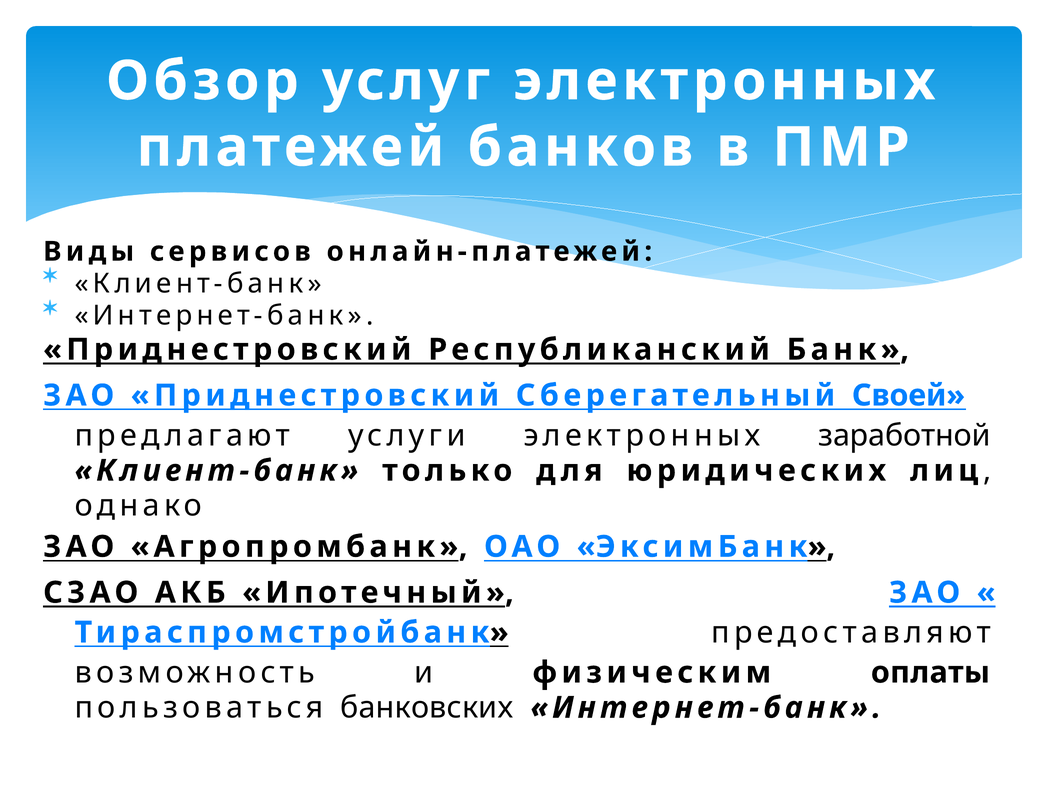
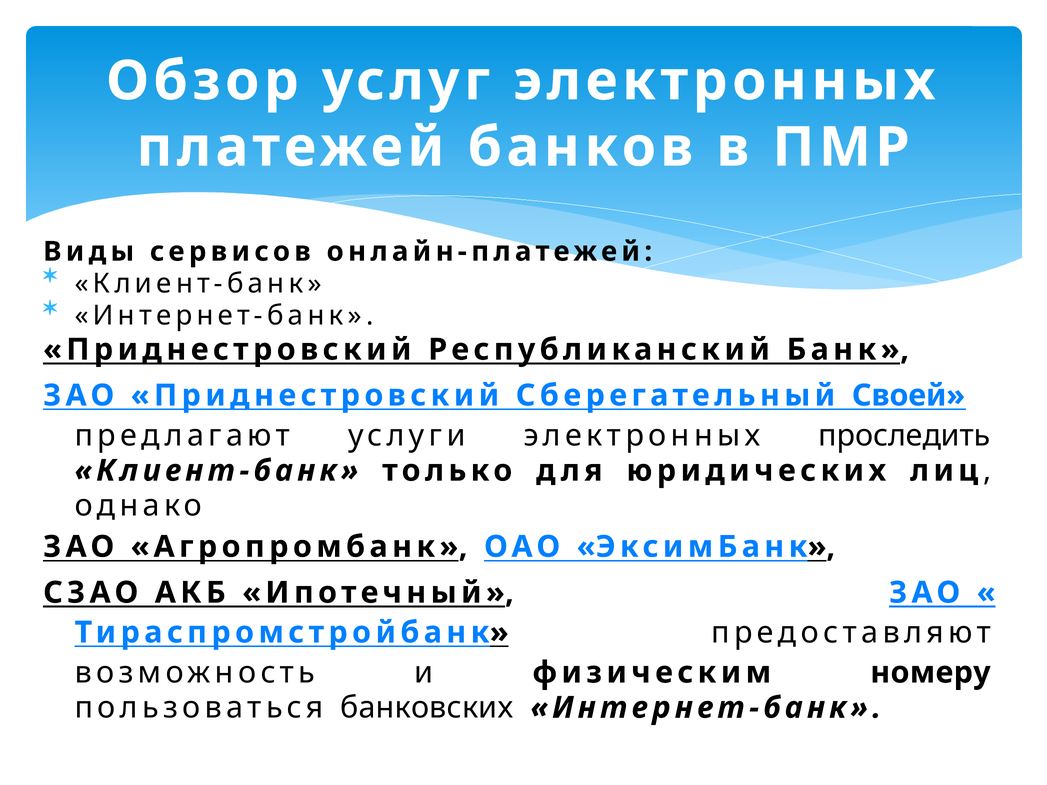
заработной: заработной -> проследить
оплаты: оплаты -> номеру
